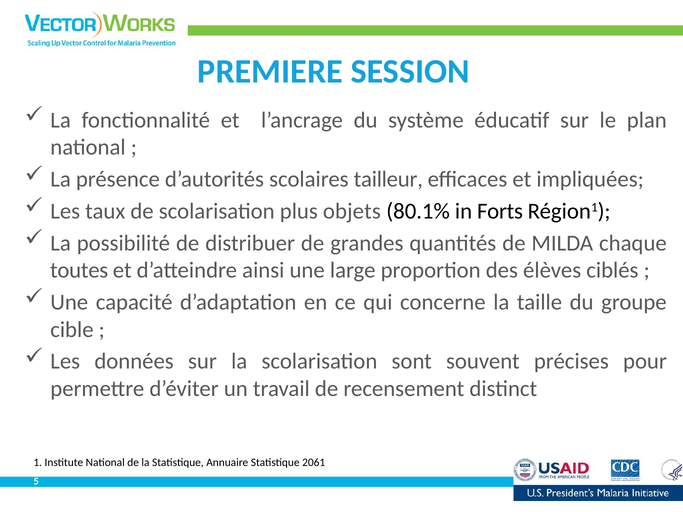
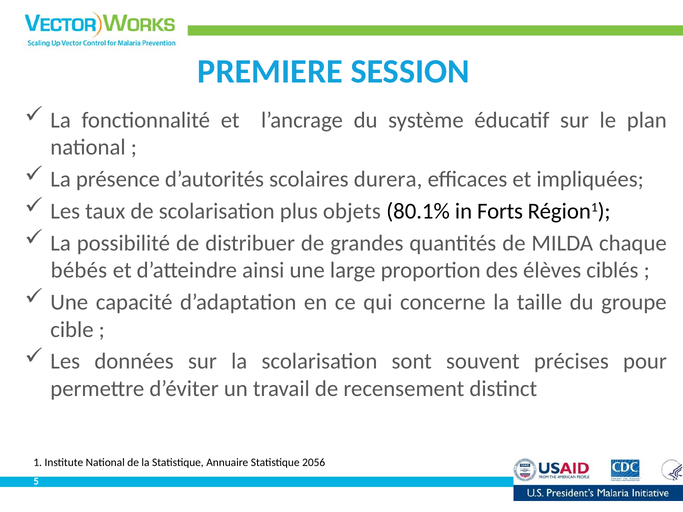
tailleur: tailleur -> durera
toutes: toutes -> bébés
2061: 2061 -> 2056
